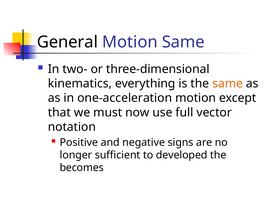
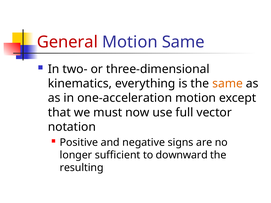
General colour: black -> red
developed: developed -> downward
becomes: becomes -> resulting
